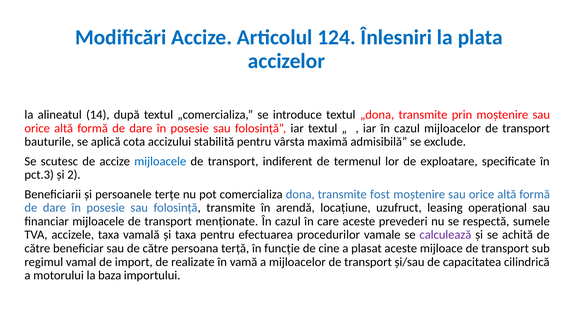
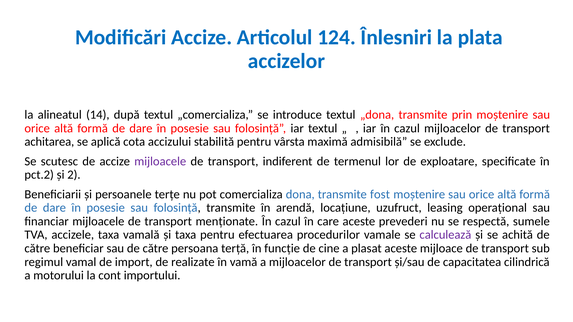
bauturile: bauturile -> achitarea
mijloacele at (160, 161) colour: blue -> purple
pct.3: pct.3 -> pct.2
baza: baza -> cont
